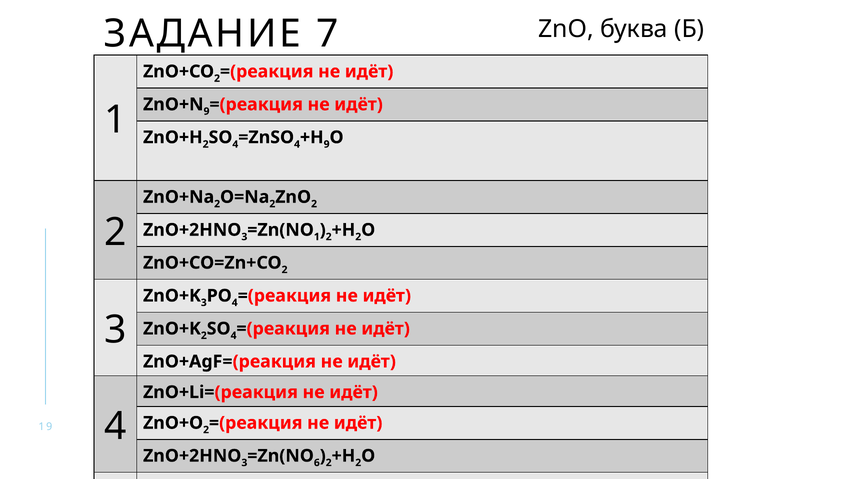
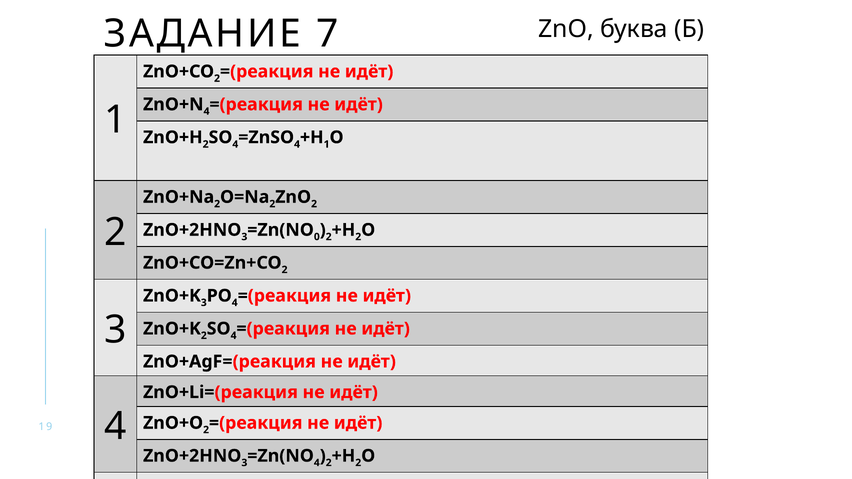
9 at (207, 111): 9 -> 4
9 at (327, 144): 9 -> 1
1 at (317, 237): 1 -> 0
6 at (317, 463): 6 -> 4
